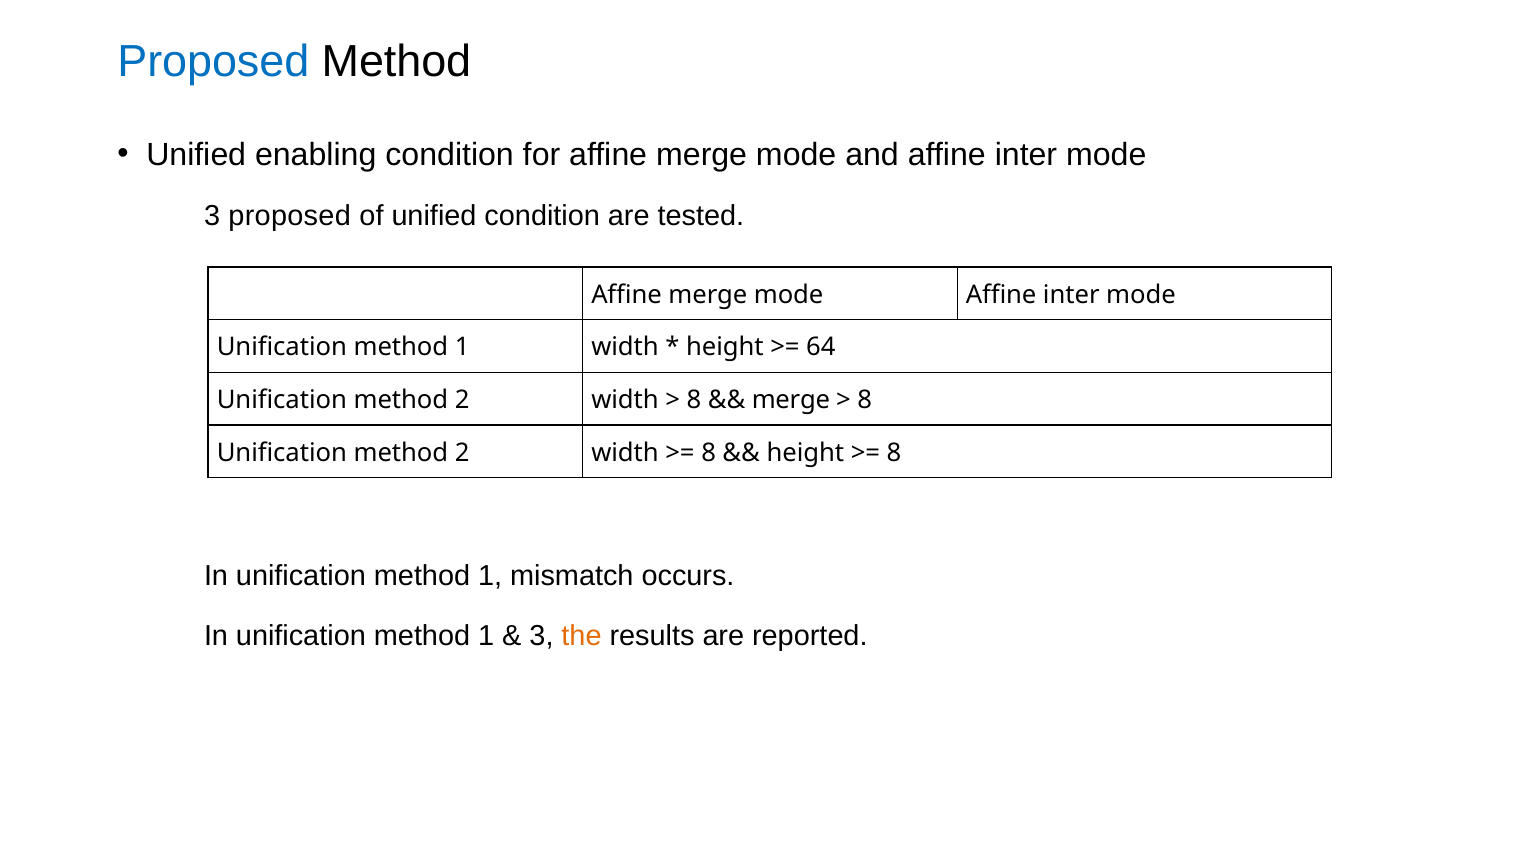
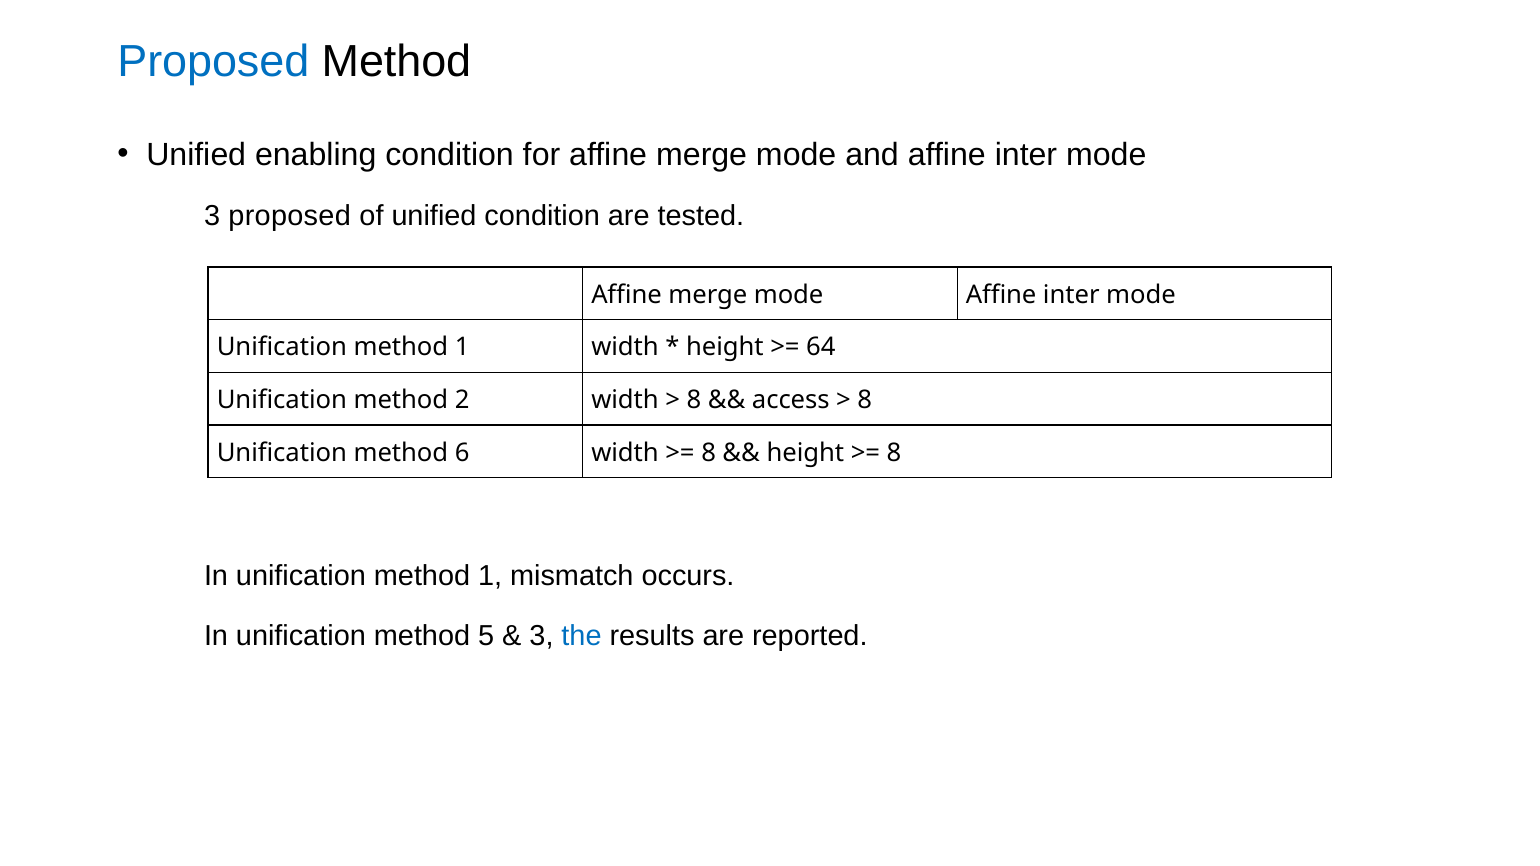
merge at (791, 400): merge -> access
2 at (462, 453): 2 -> 6
1 at (486, 636): 1 -> 5
the colour: orange -> blue
